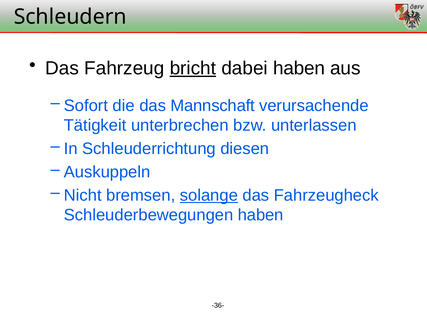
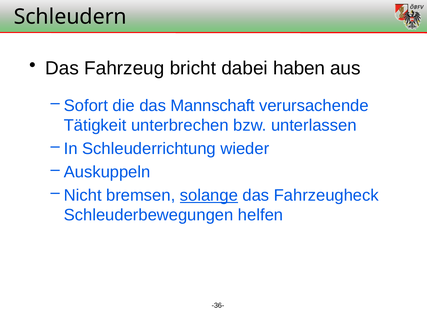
bricht underline: present -> none
diesen: diesen -> wieder
Schleuderbewegungen haben: haben -> helfen
